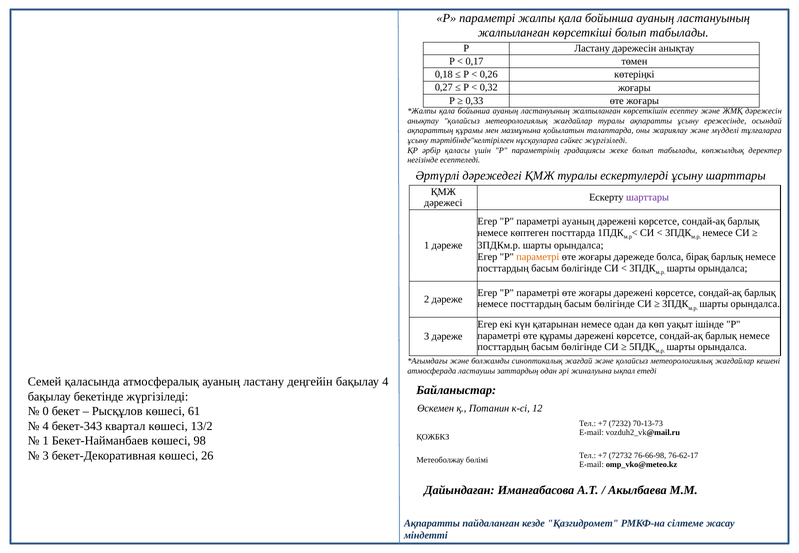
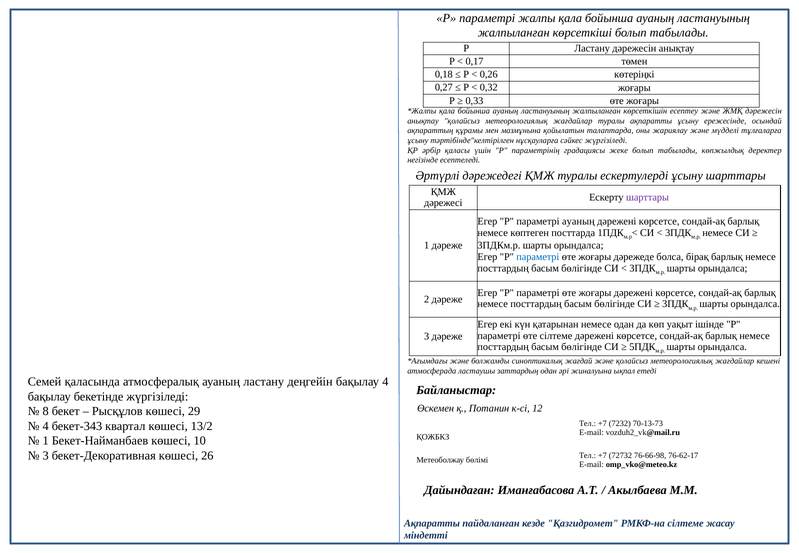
параметрі at (538, 257) colour: orange -> blue
өте құрамы: құрамы -> сілтеме
0: 0 -> 8
61: 61 -> 29
98: 98 -> 10
